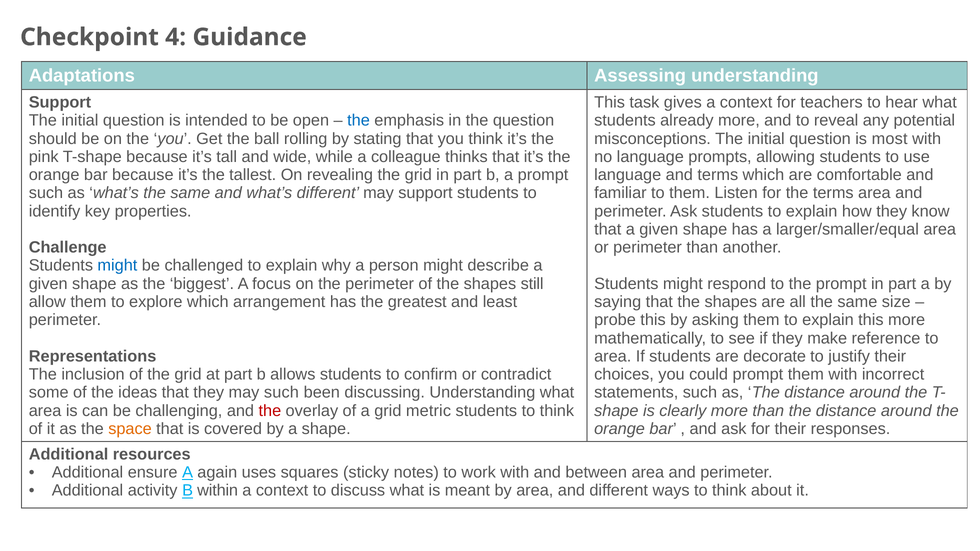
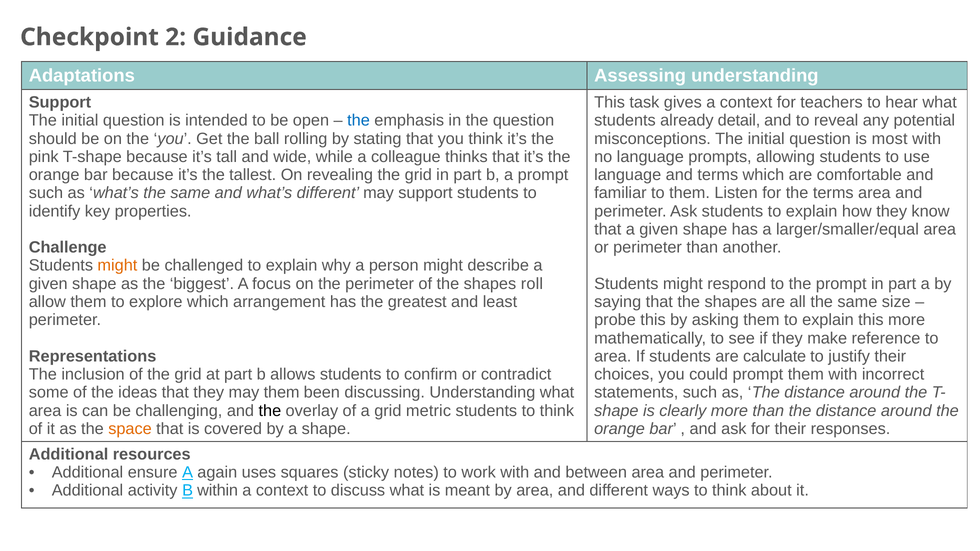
4: 4 -> 2
already more: more -> detail
might at (117, 266) colour: blue -> orange
still: still -> roll
decorate: decorate -> calculate
may such: such -> them
the at (270, 411) colour: red -> black
